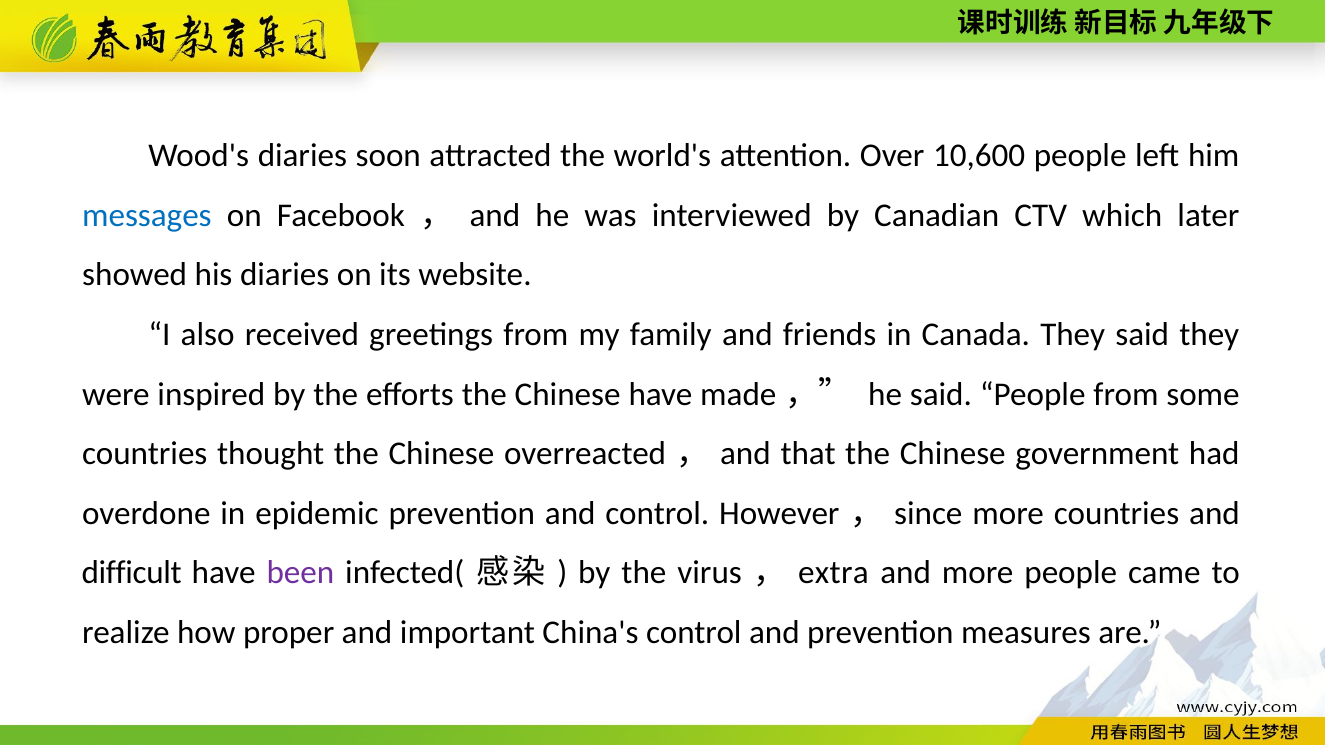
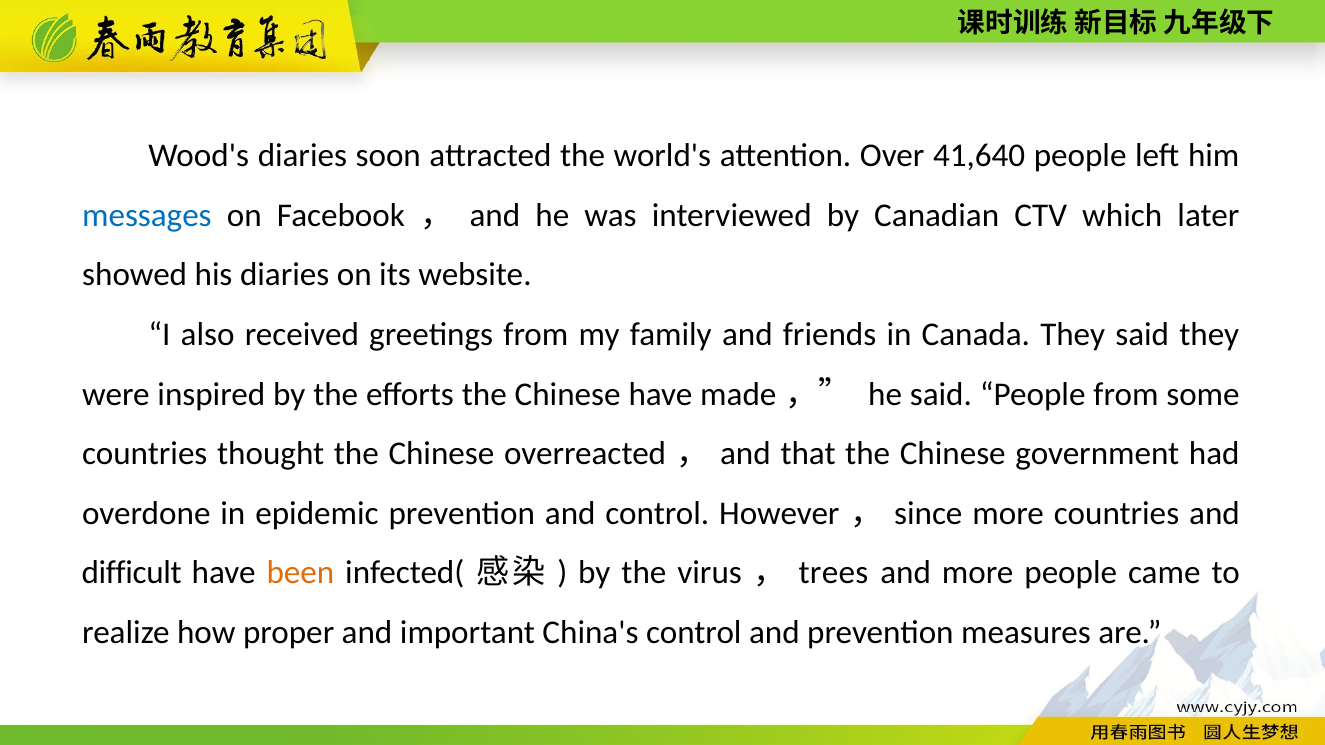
10,600: 10,600 -> 41,640
been colour: purple -> orange
extra: extra -> trees
